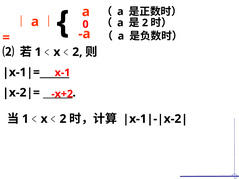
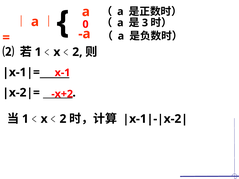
2 at (145, 23): 2 -> 3
